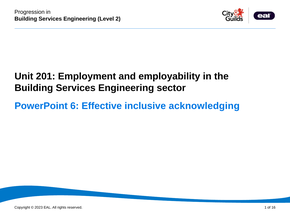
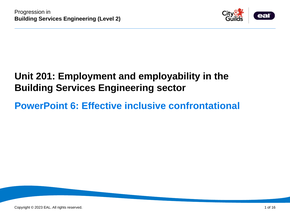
acknowledging: acknowledging -> confrontational
